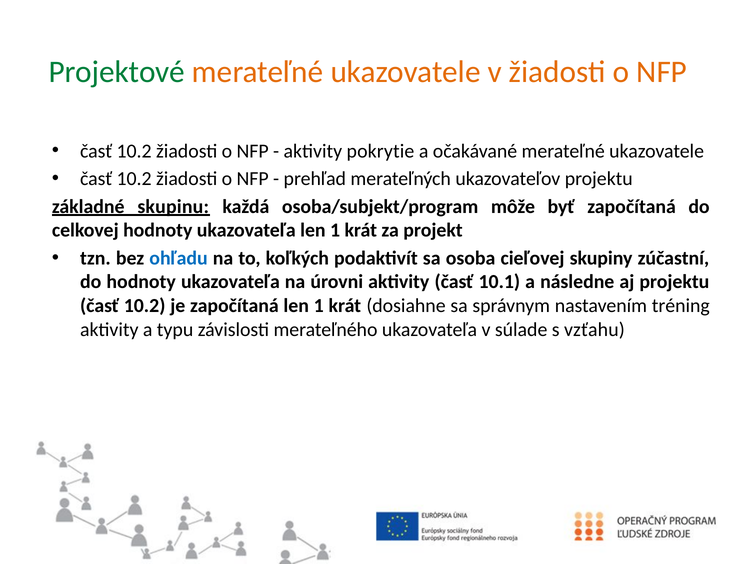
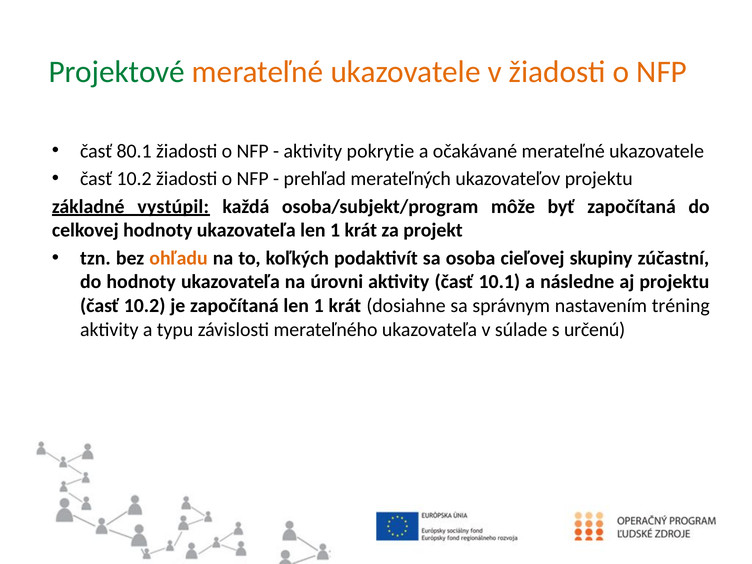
10.2 at (134, 151): 10.2 -> 80.1
skupinu: skupinu -> vystúpil
ohľadu colour: blue -> orange
vzťahu: vzťahu -> určenú
